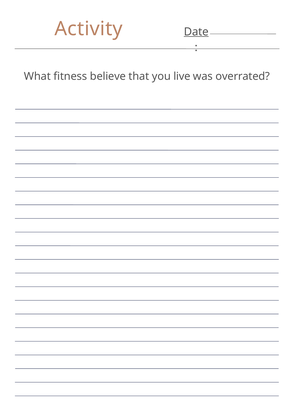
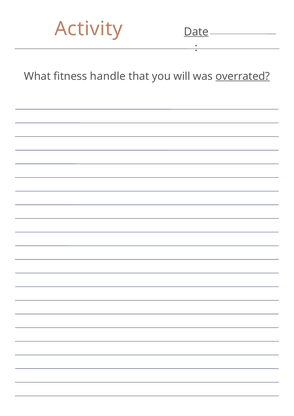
believe: believe -> handle
live: live -> will
overrated underline: none -> present
